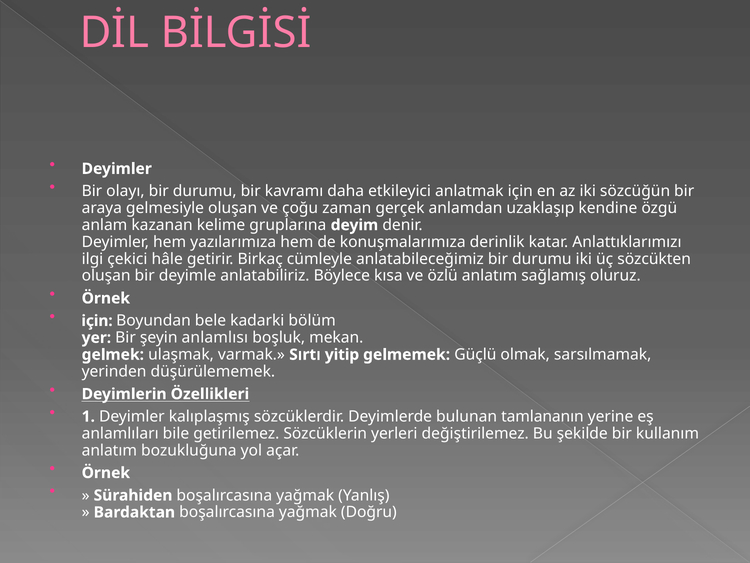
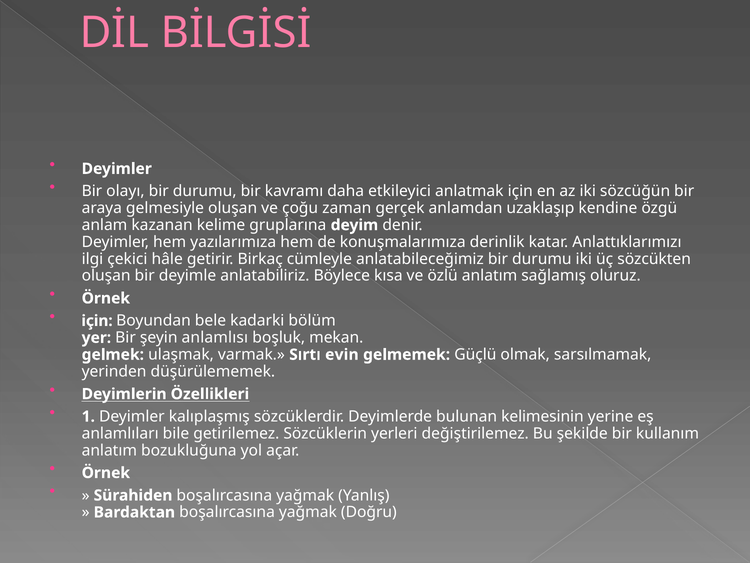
yitip: yitip -> evin
tamlananın: tamlananın -> kelimesinin
